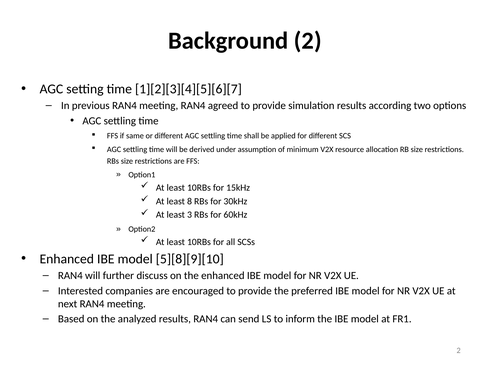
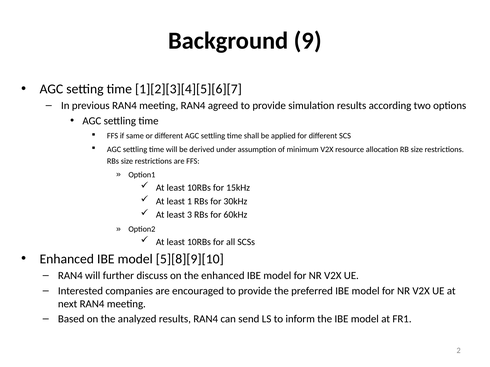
Background 2: 2 -> 9
8: 8 -> 1
